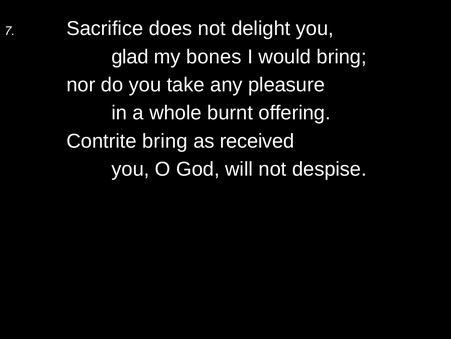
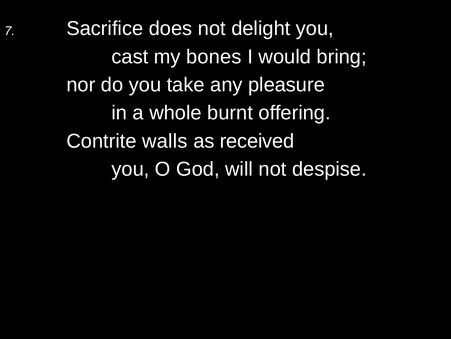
glad: glad -> cast
Contrite bring: bring -> walls
